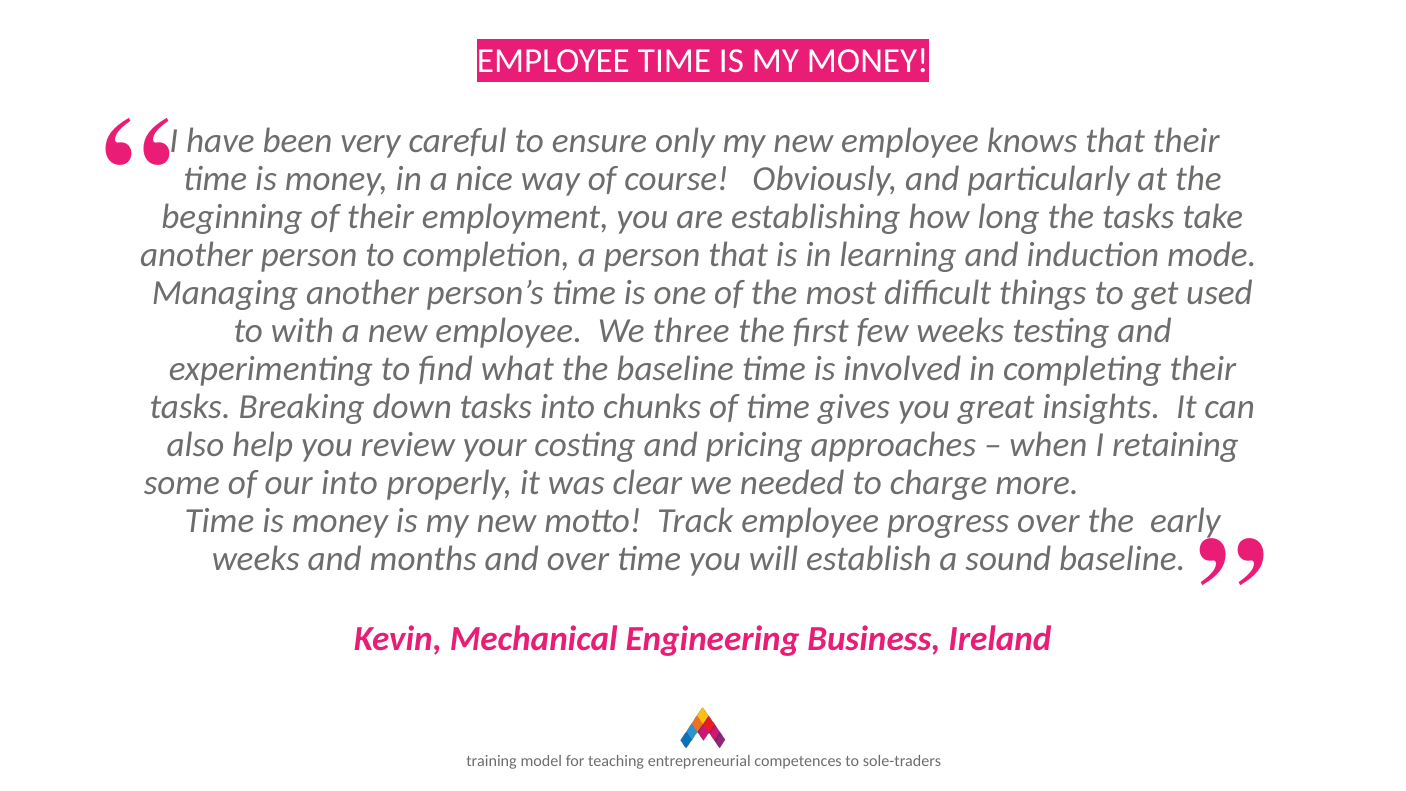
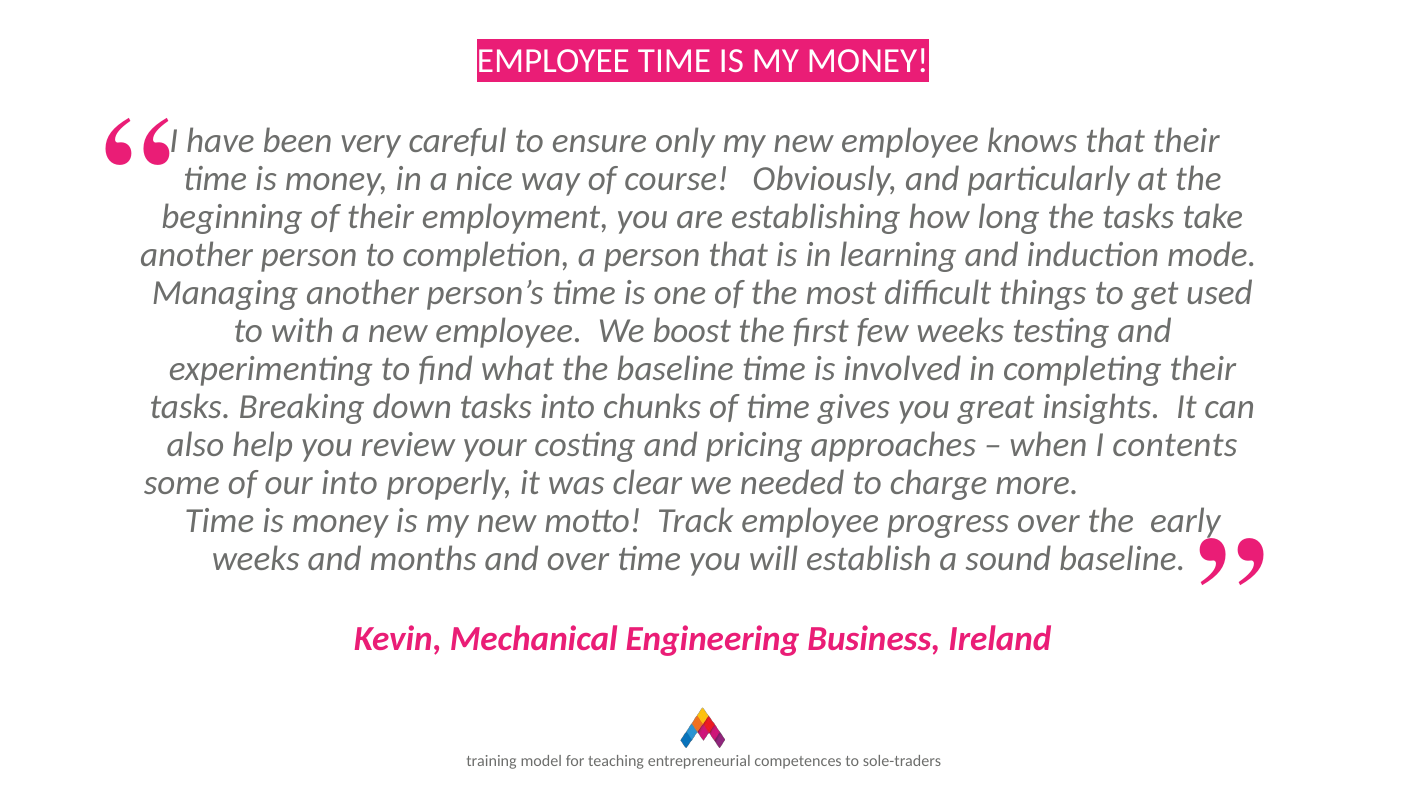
three: three -> boost
retaining: retaining -> contents
